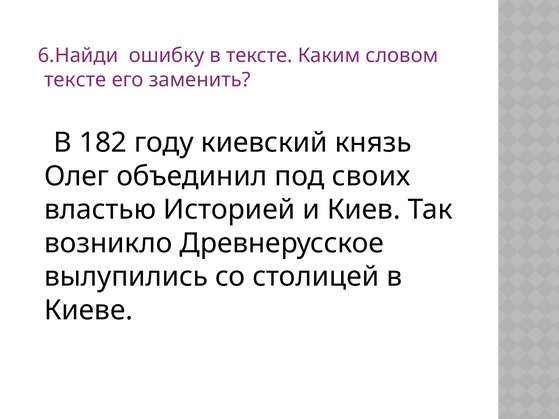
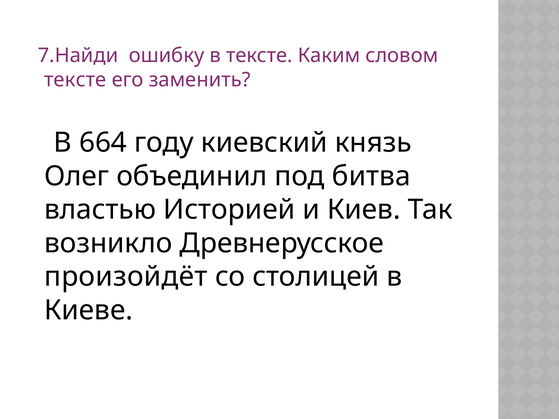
6.Найди: 6.Найди -> 7.Найди
182: 182 -> 664
своих: своих -> битва
вылупились: вылупились -> произойдёт
